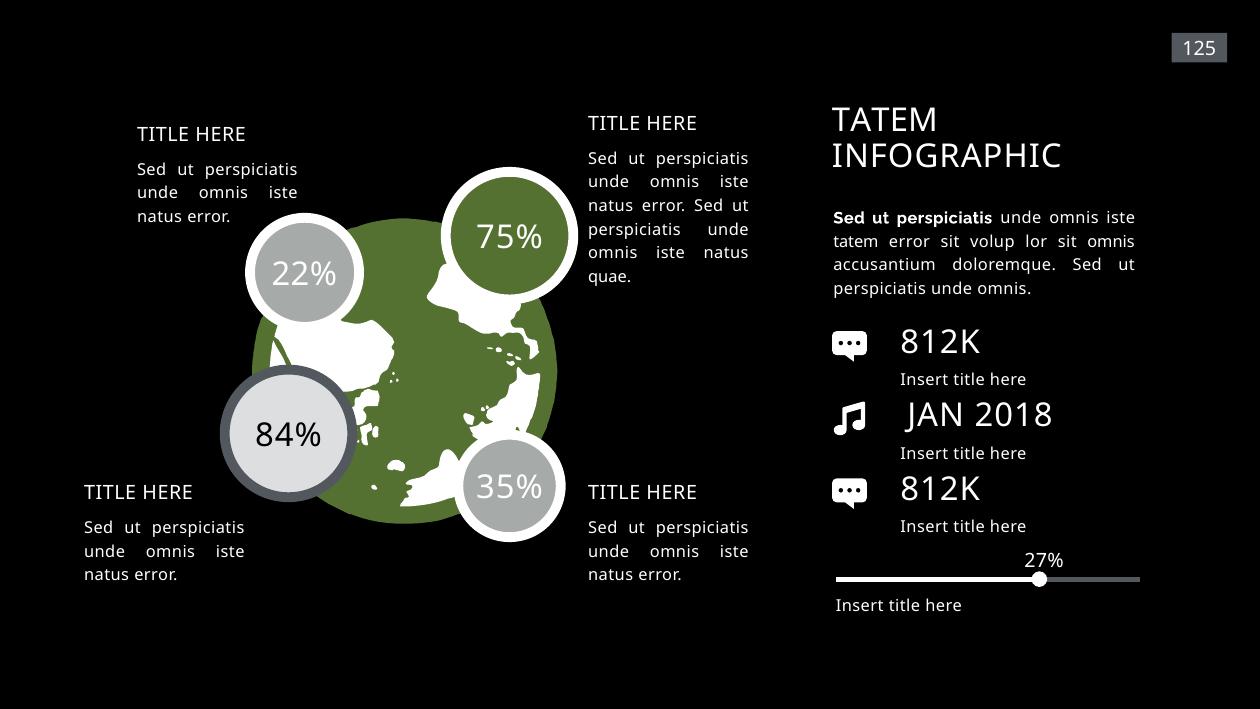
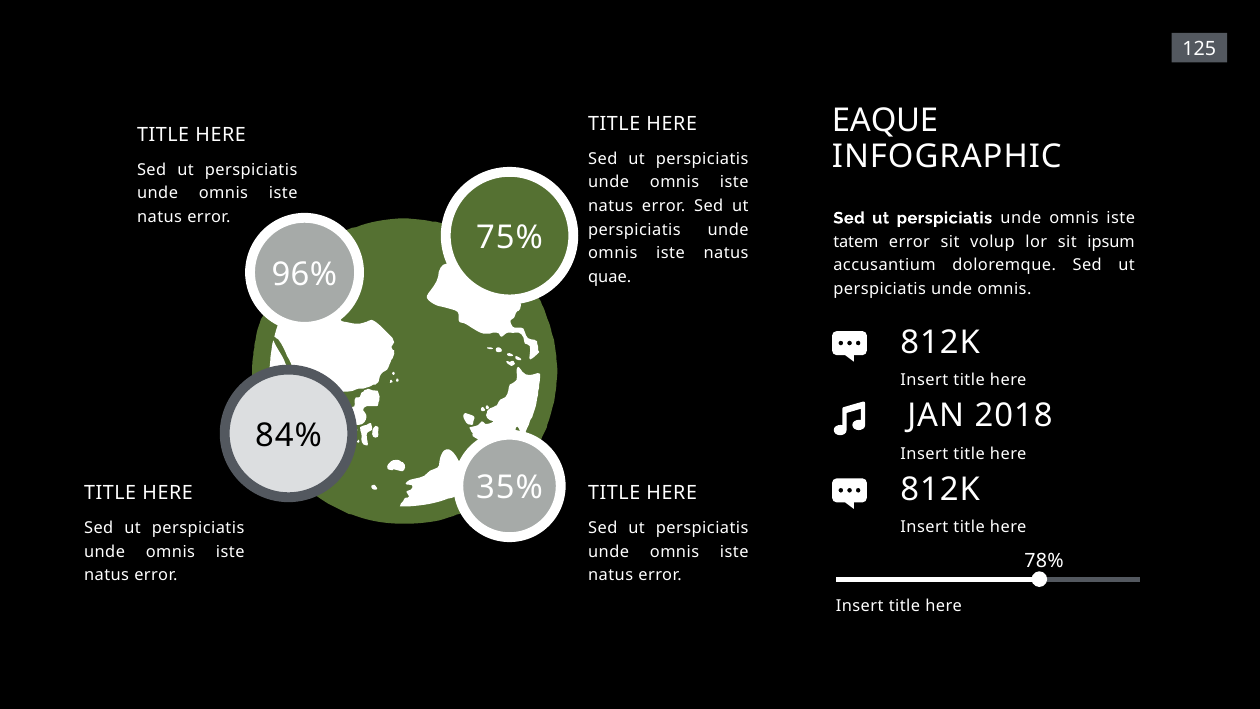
TATEM at (885, 121): TATEM -> EAQUE
sit omnis: omnis -> ipsum
22%: 22% -> 96%
27%: 27% -> 78%
